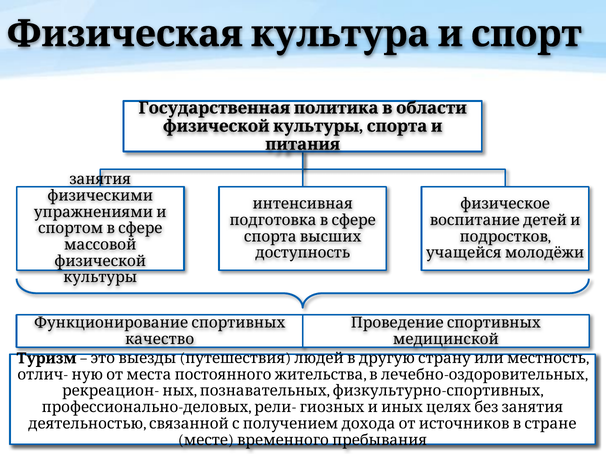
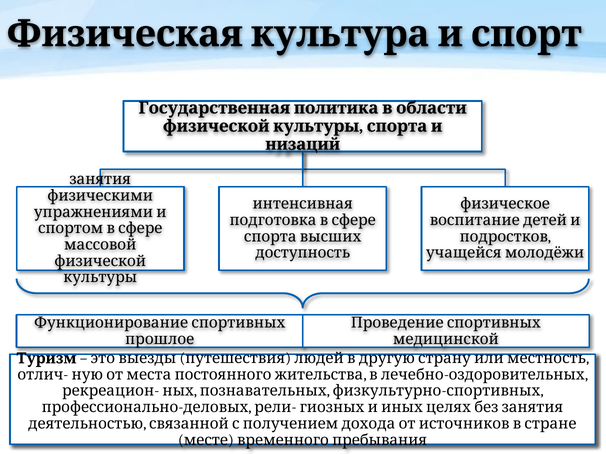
питания: питания -> низаций
качество: качество -> прошлое
